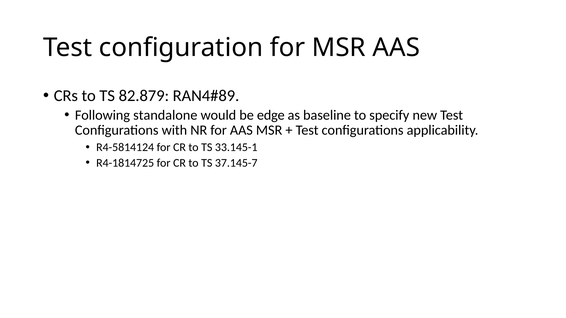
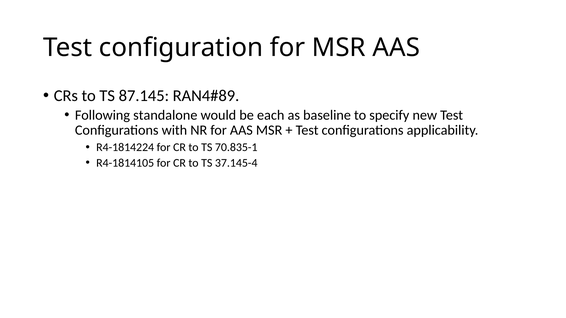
82.879: 82.879 -> 87.145
edge: edge -> each
R4-5814124: R4-5814124 -> R4-1814224
33.145-1: 33.145-1 -> 70.835-1
R4-1814725: R4-1814725 -> R4-1814105
37.145-7: 37.145-7 -> 37.145-4
